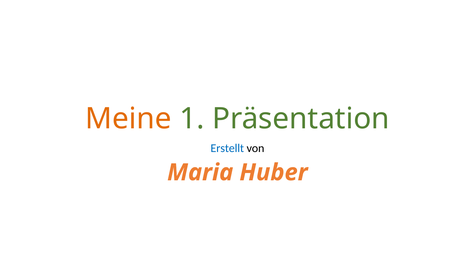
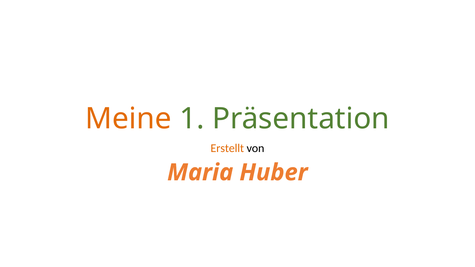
Erstellt colour: blue -> orange
